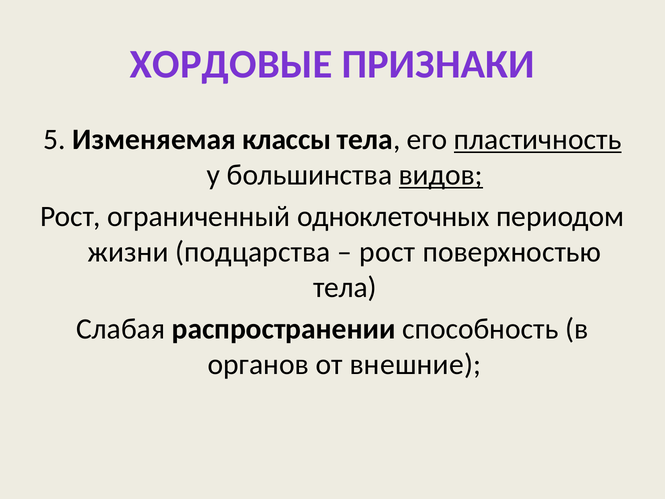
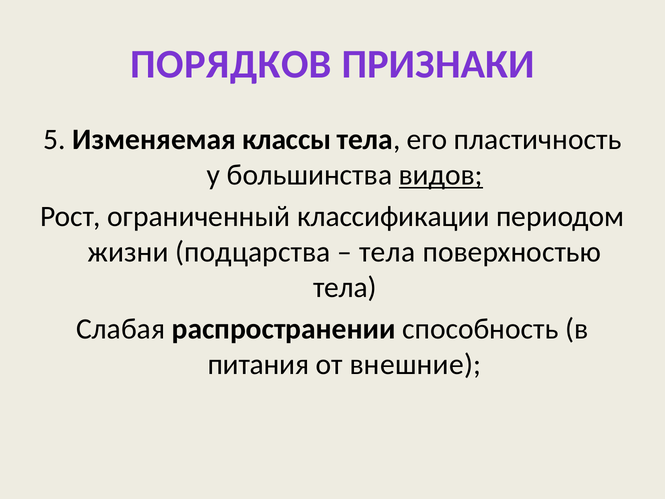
ХОРДОВЫЕ: ХОРДОВЫЕ -> ПОРЯДКОВ
пластичность underline: present -> none
одноклеточных: одноклеточных -> классификации
рост at (387, 252): рост -> тела
органов: органов -> питания
